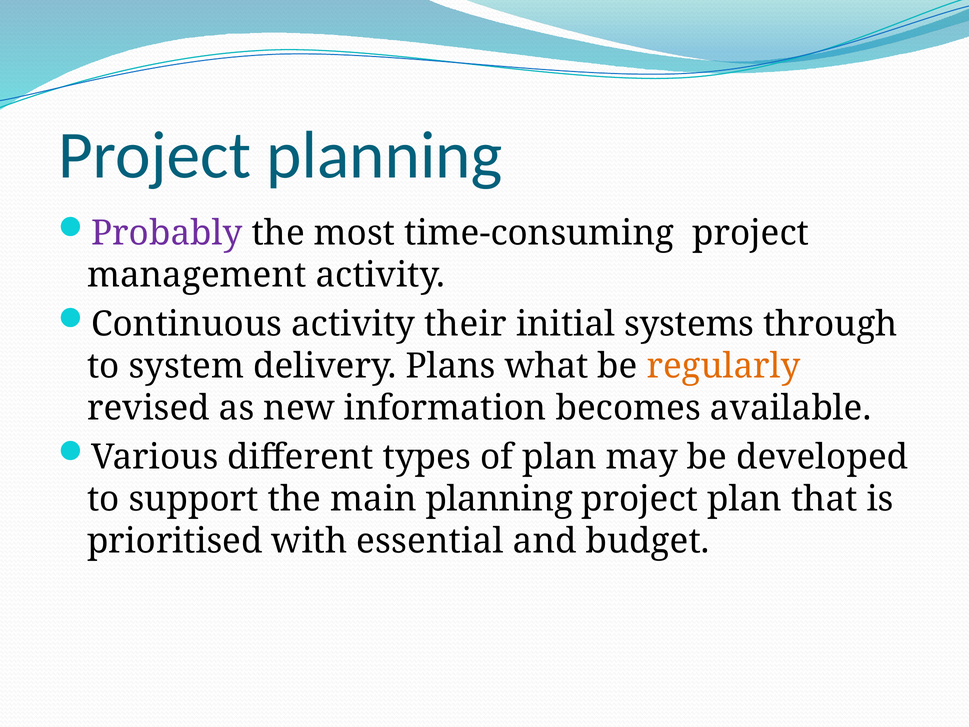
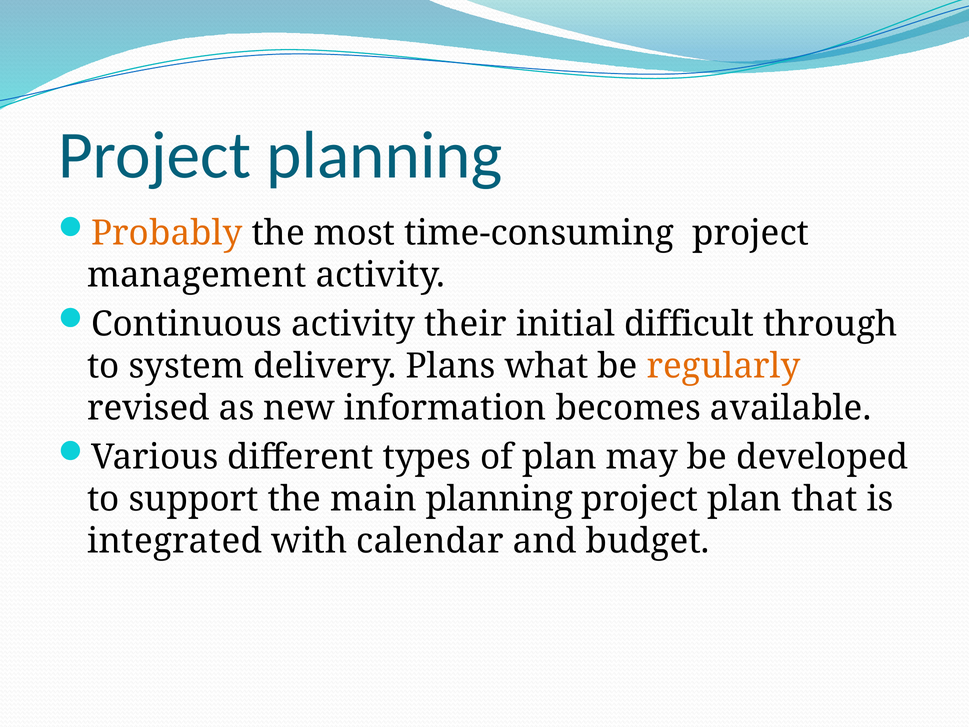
Probably colour: purple -> orange
systems: systems -> difficult
prioritised: prioritised -> integrated
essential: essential -> calendar
